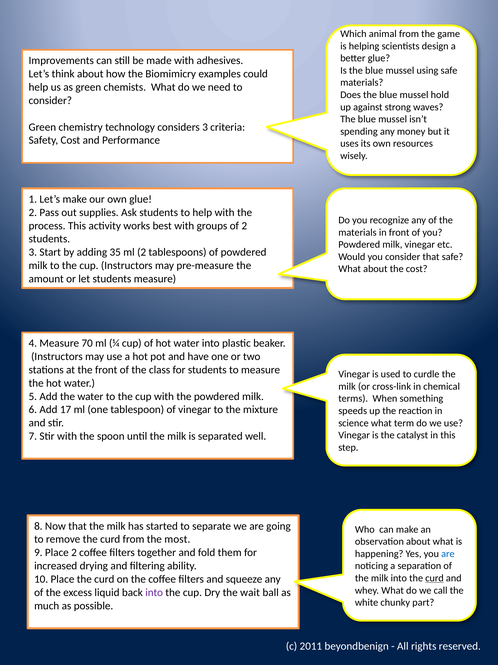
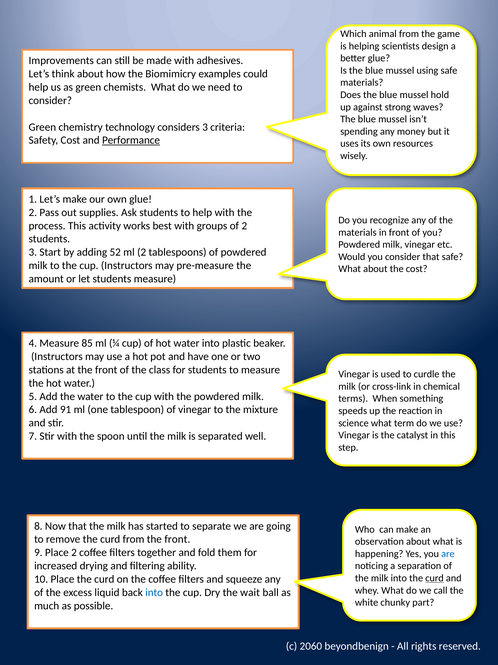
Performance underline: none -> present
35: 35 -> 52
70: 70 -> 85
17: 17 -> 91
from the most: most -> front
into at (154, 592) colour: purple -> blue
2011: 2011 -> 2060
